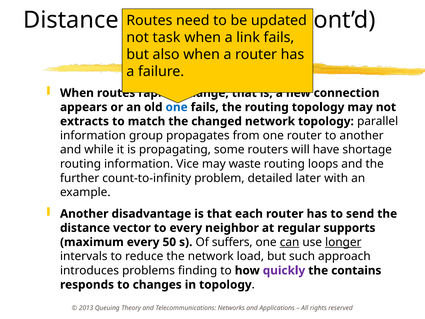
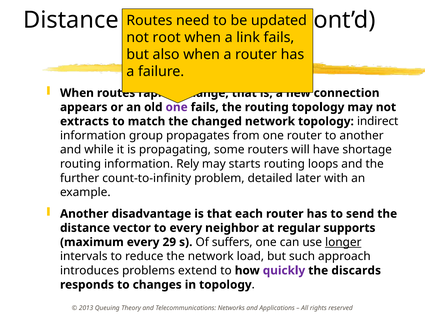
task: task -> root
one at (177, 107) colour: blue -> purple
parallel: parallel -> indirect
Vice: Vice -> Rely
waste: waste -> starts
50: 50 -> 29
can underline: present -> none
finding: finding -> extend
contains: contains -> discards
